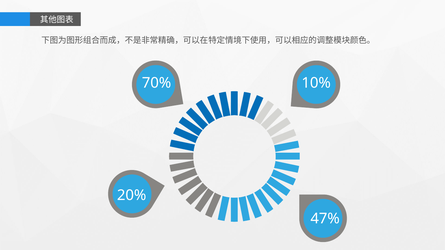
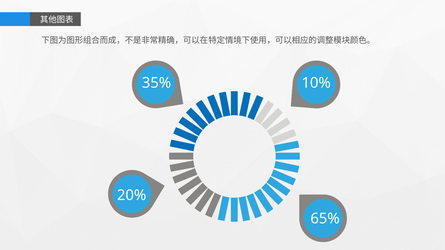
70%: 70% -> 35%
47%: 47% -> 65%
